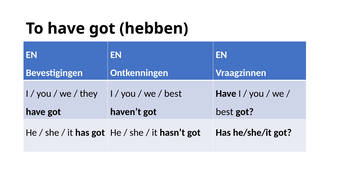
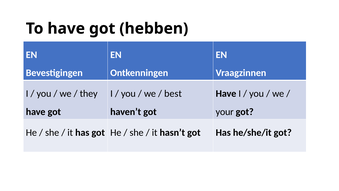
best at (225, 112): best -> your
